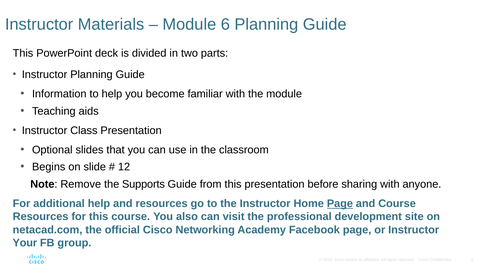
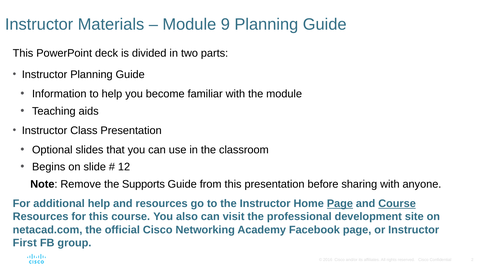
6: 6 -> 9
Course at (397, 203) underline: none -> present
Your: Your -> First
